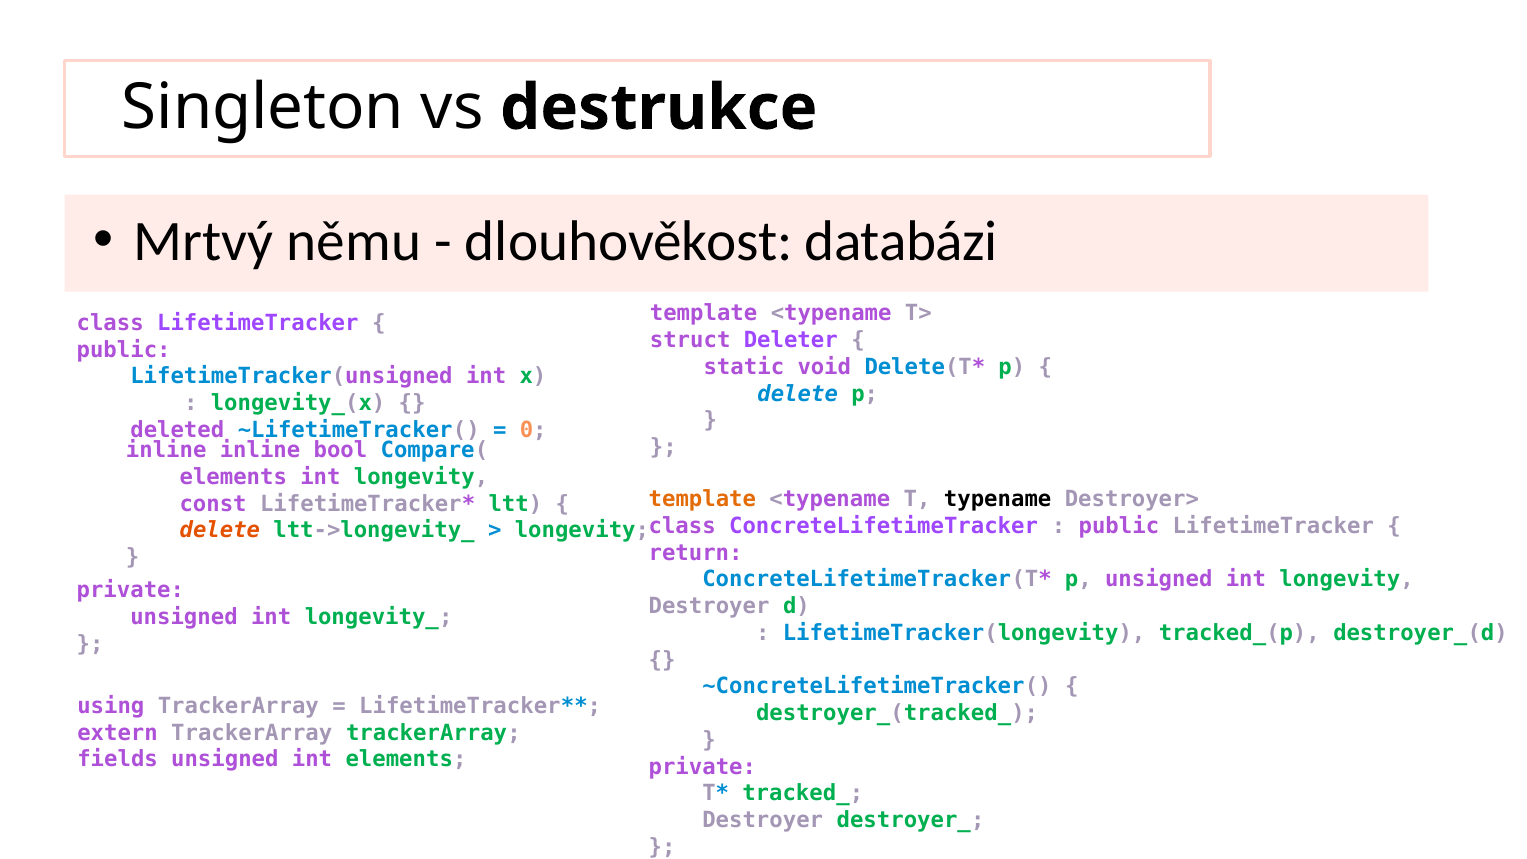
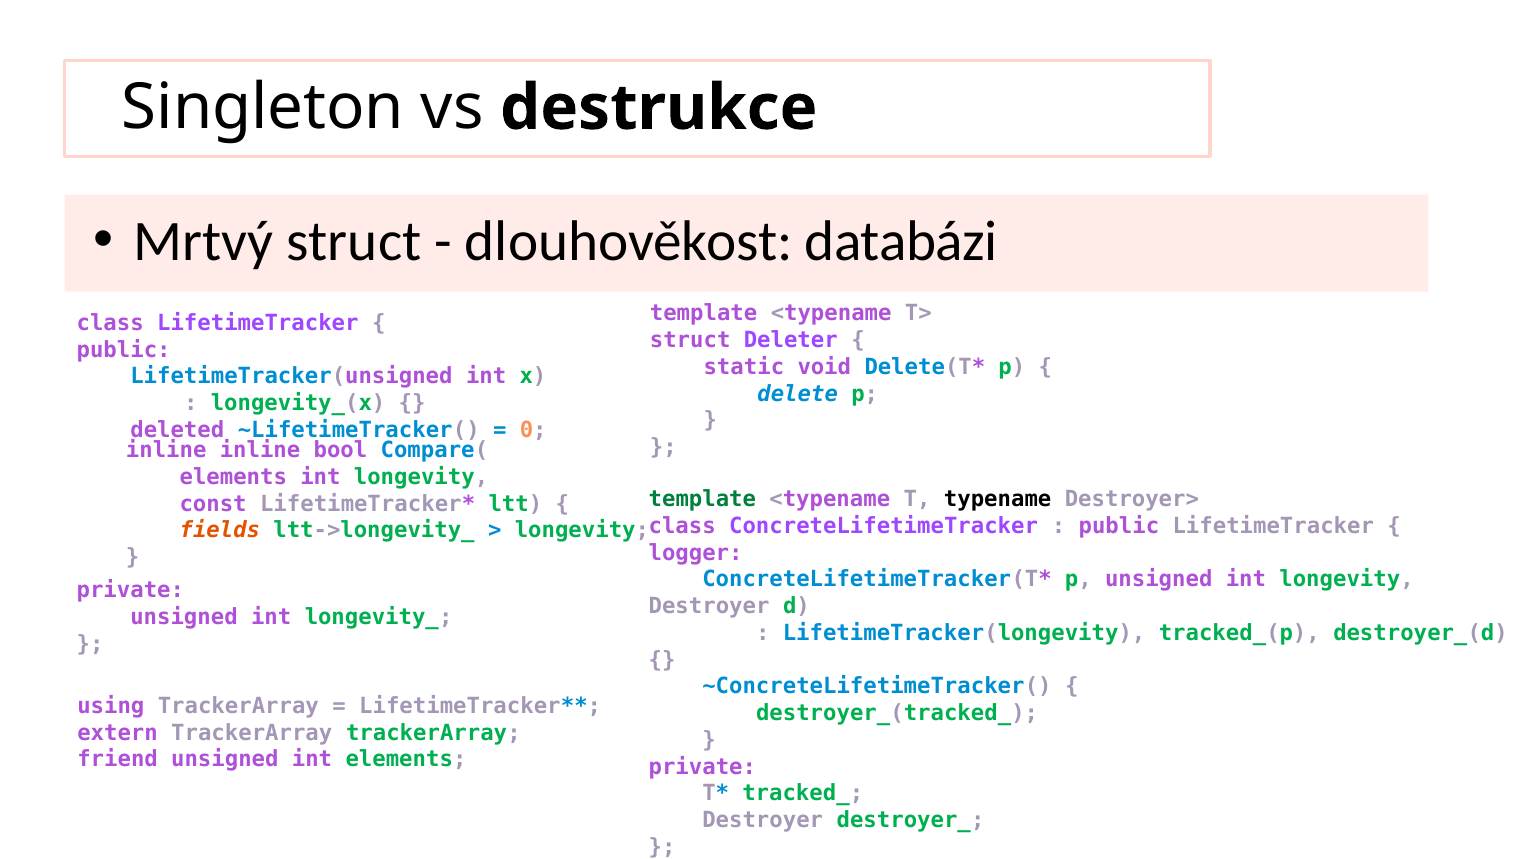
Mrtvý němu: němu -> struct
template at (702, 499) colour: orange -> green
delete at (220, 531): delete -> fields
return: return -> logger
fields: fields -> friend
